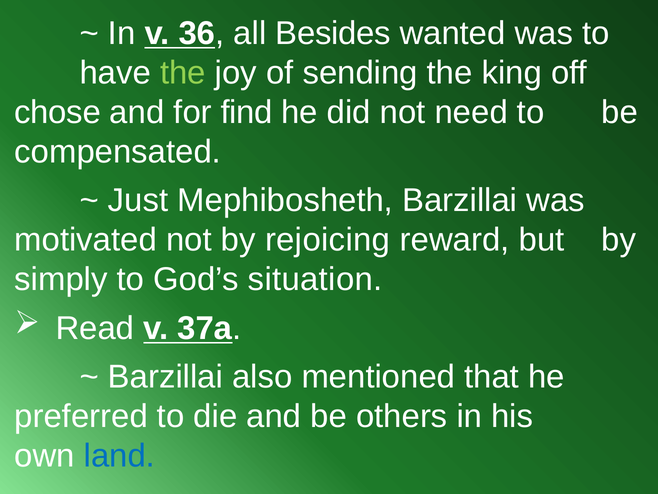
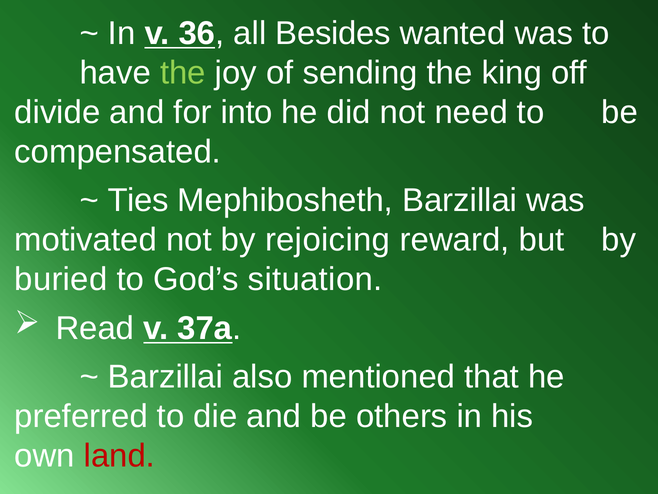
chose: chose -> divide
find: find -> into
Just: Just -> Ties
simply: simply -> buried
land colour: blue -> red
